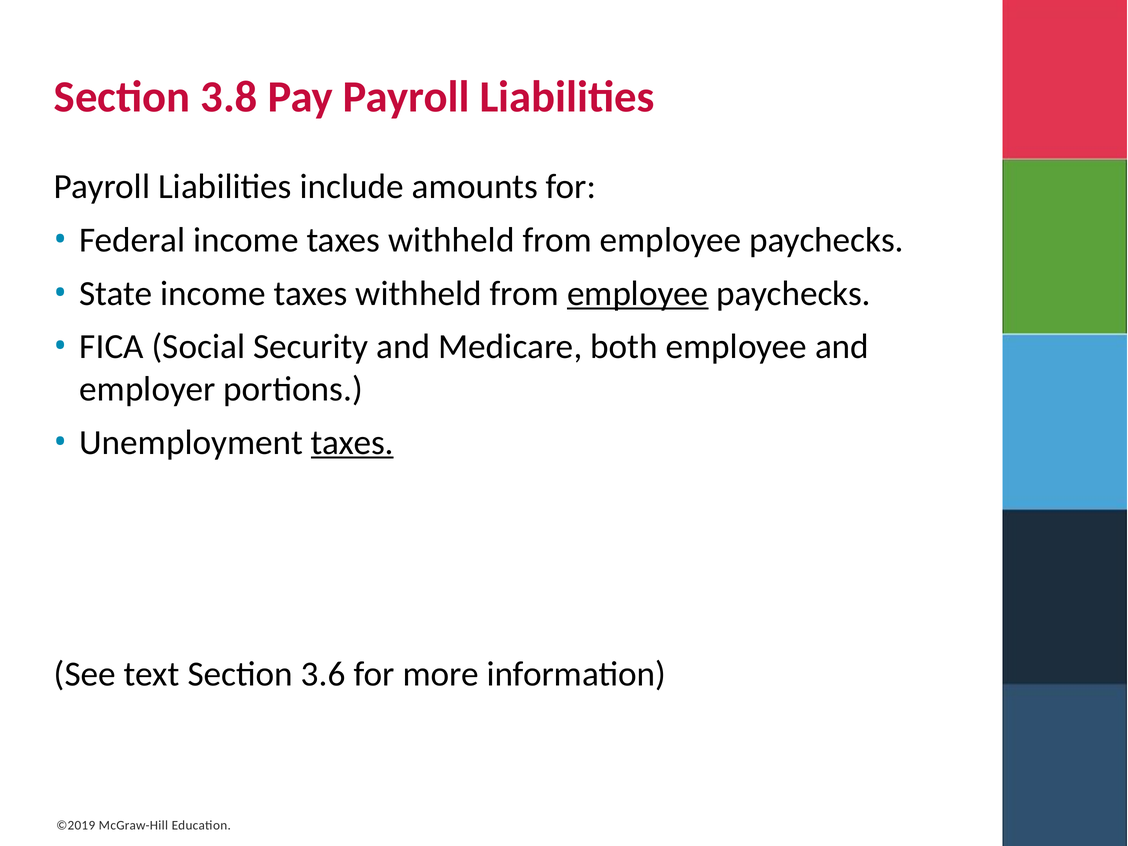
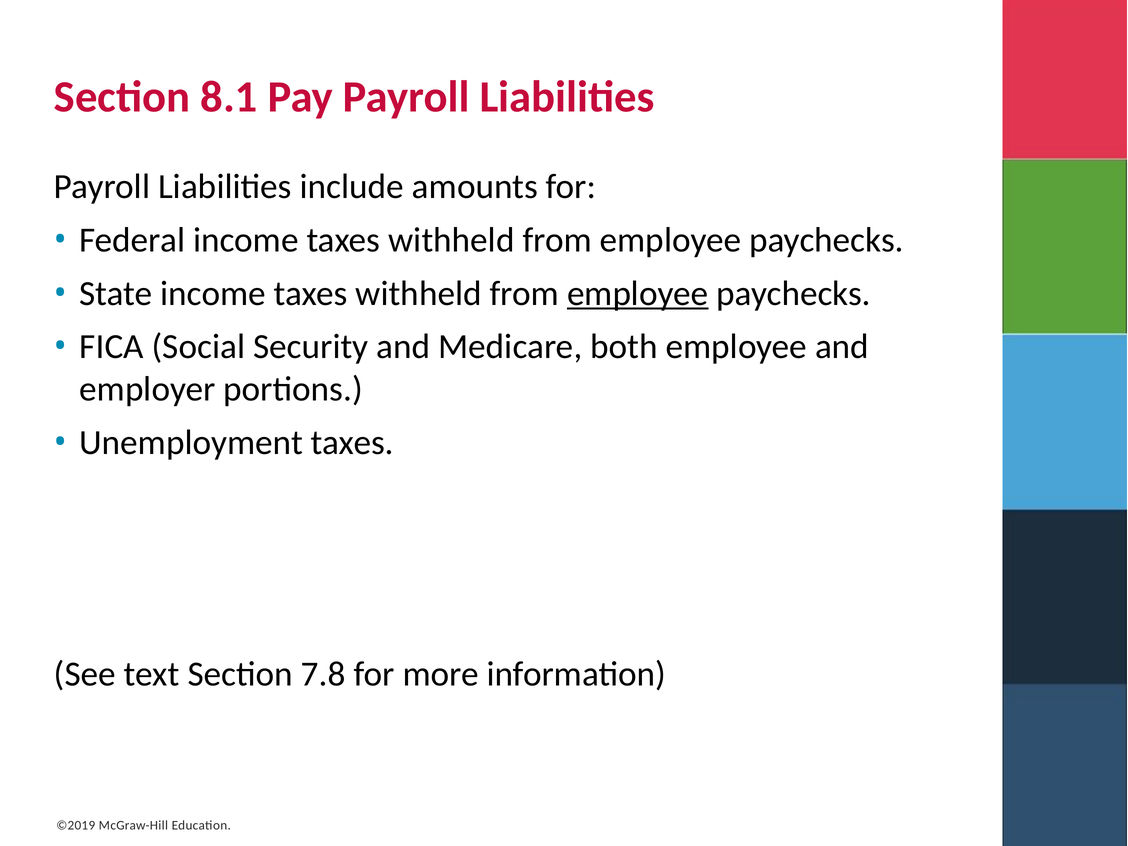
3.8: 3.8 -> 8.1
taxes at (352, 442) underline: present -> none
3.6: 3.6 -> 7.8
